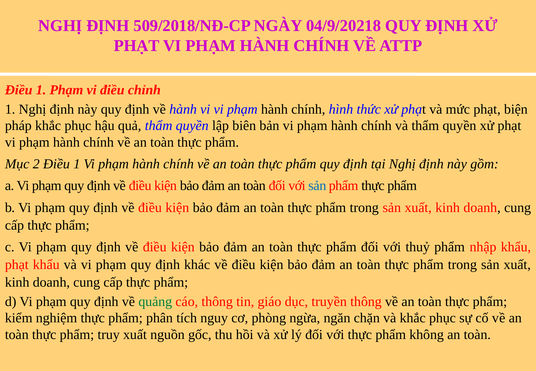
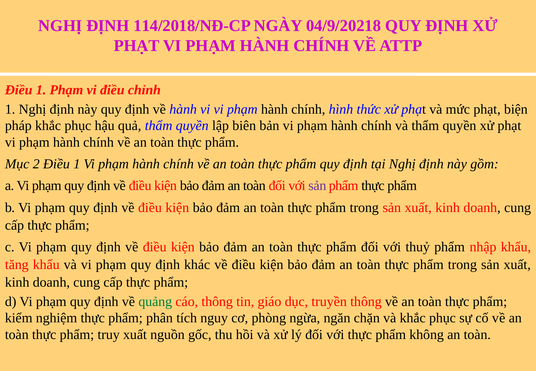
509/2018/NĐ-CP: 509/2018/NĐ-CP -> 114/2018/NĐ-CP
sản at (317, 186) colour: blue -> purple
phạt at (17, 265): phạt -> tăng
